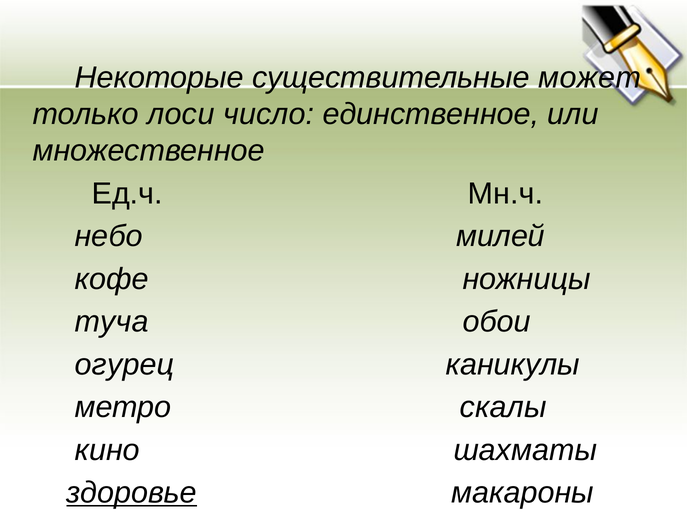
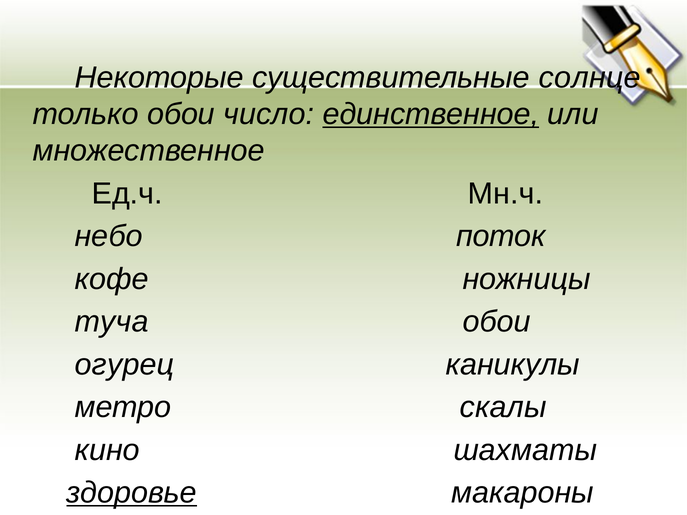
может: может -> солнце
только лоси: лоси -> обои
единственное underline: none -> present
милей: милей -> поток
